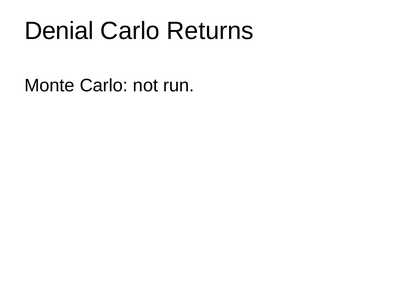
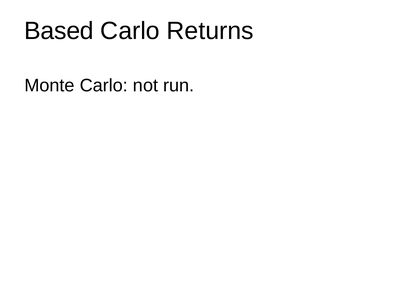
Denial: Denial -> Based
